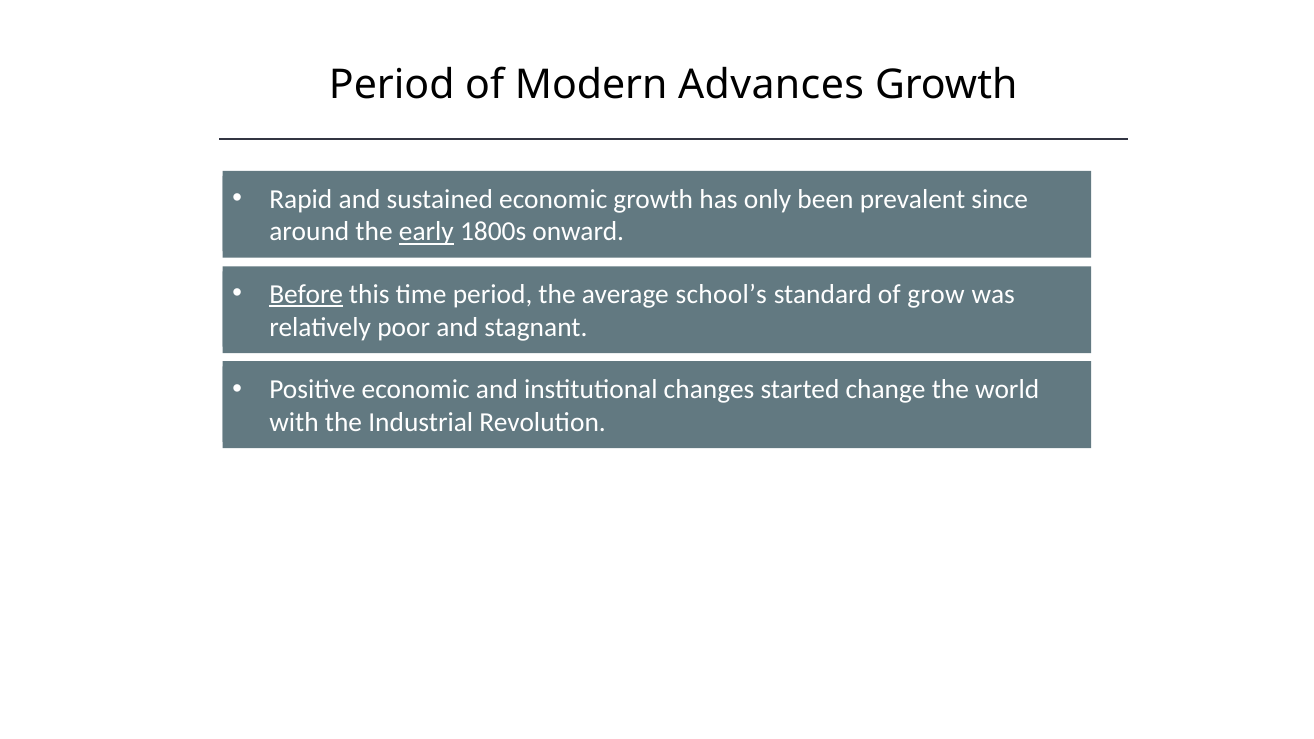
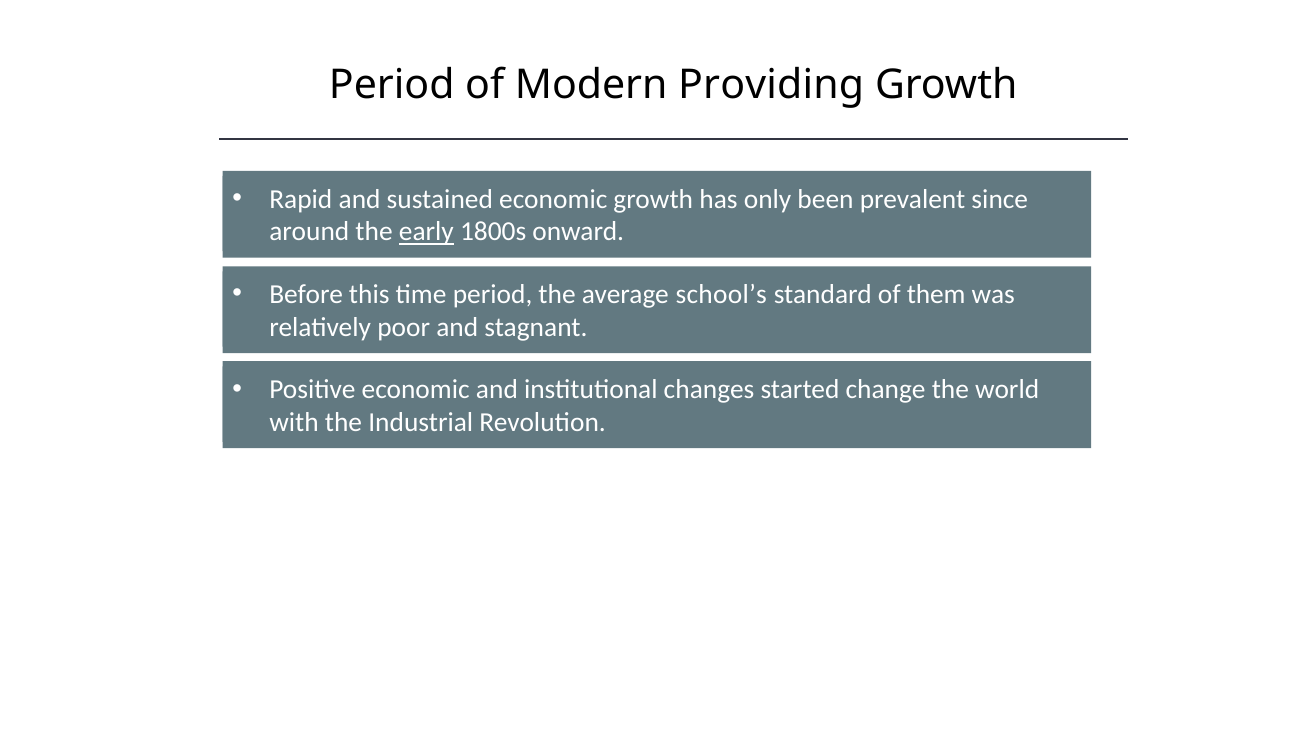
Advances: Advances -> Providing
Before underline: present -> none
grow: grow -> them
